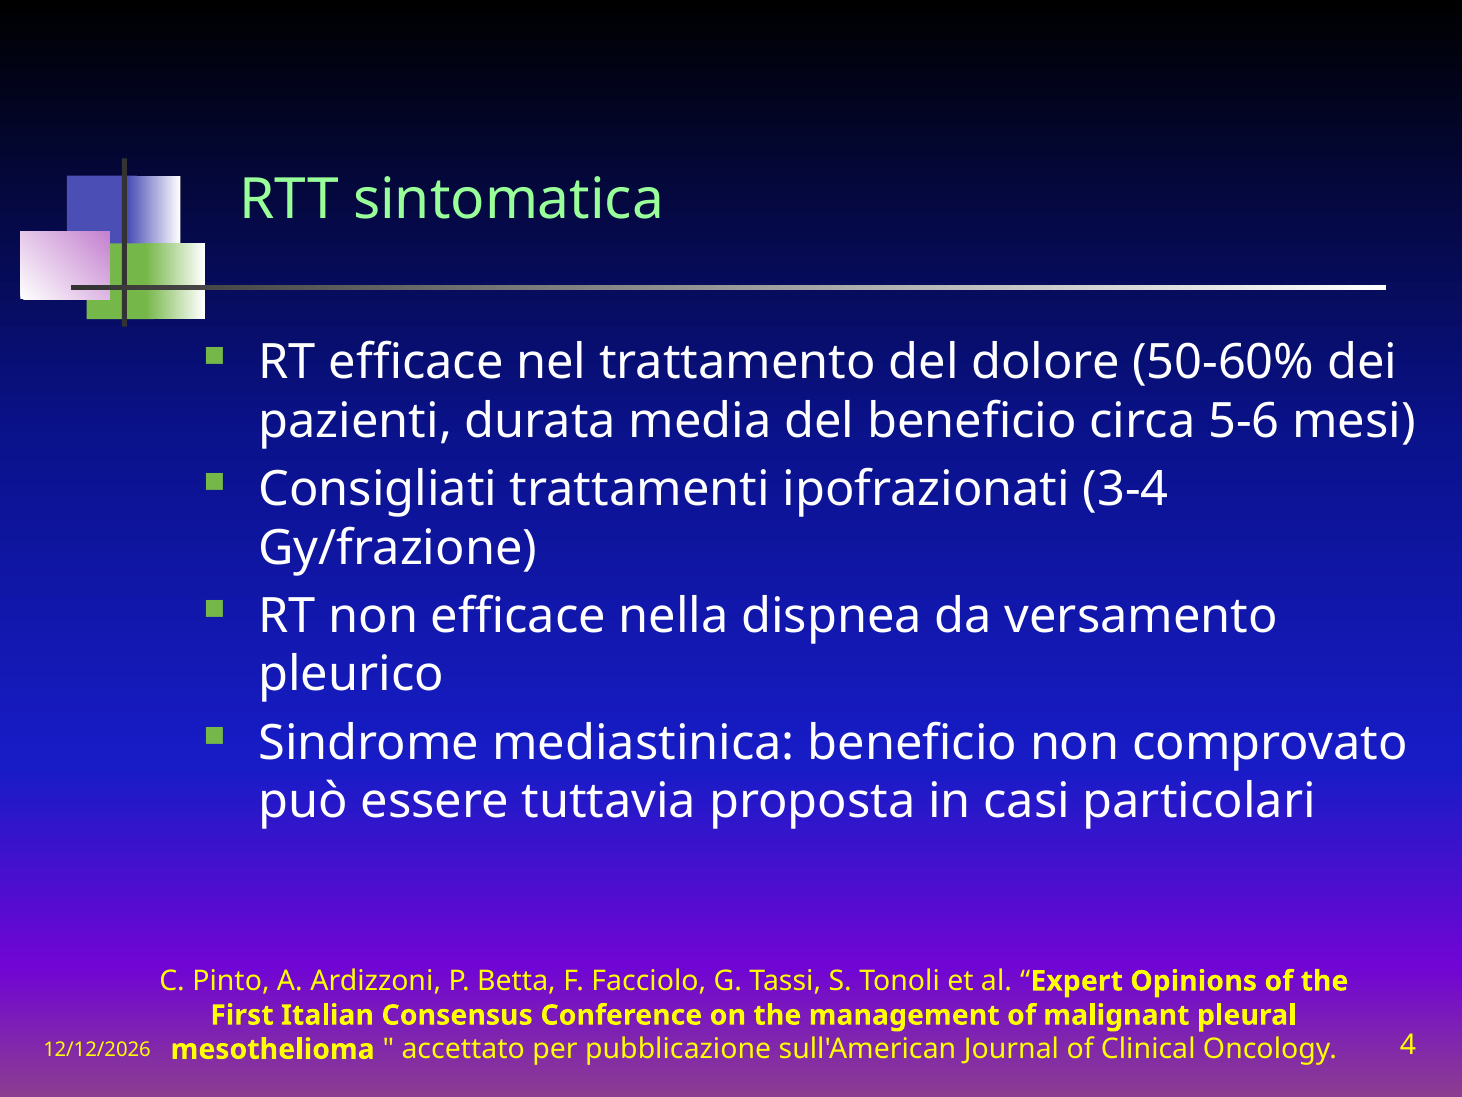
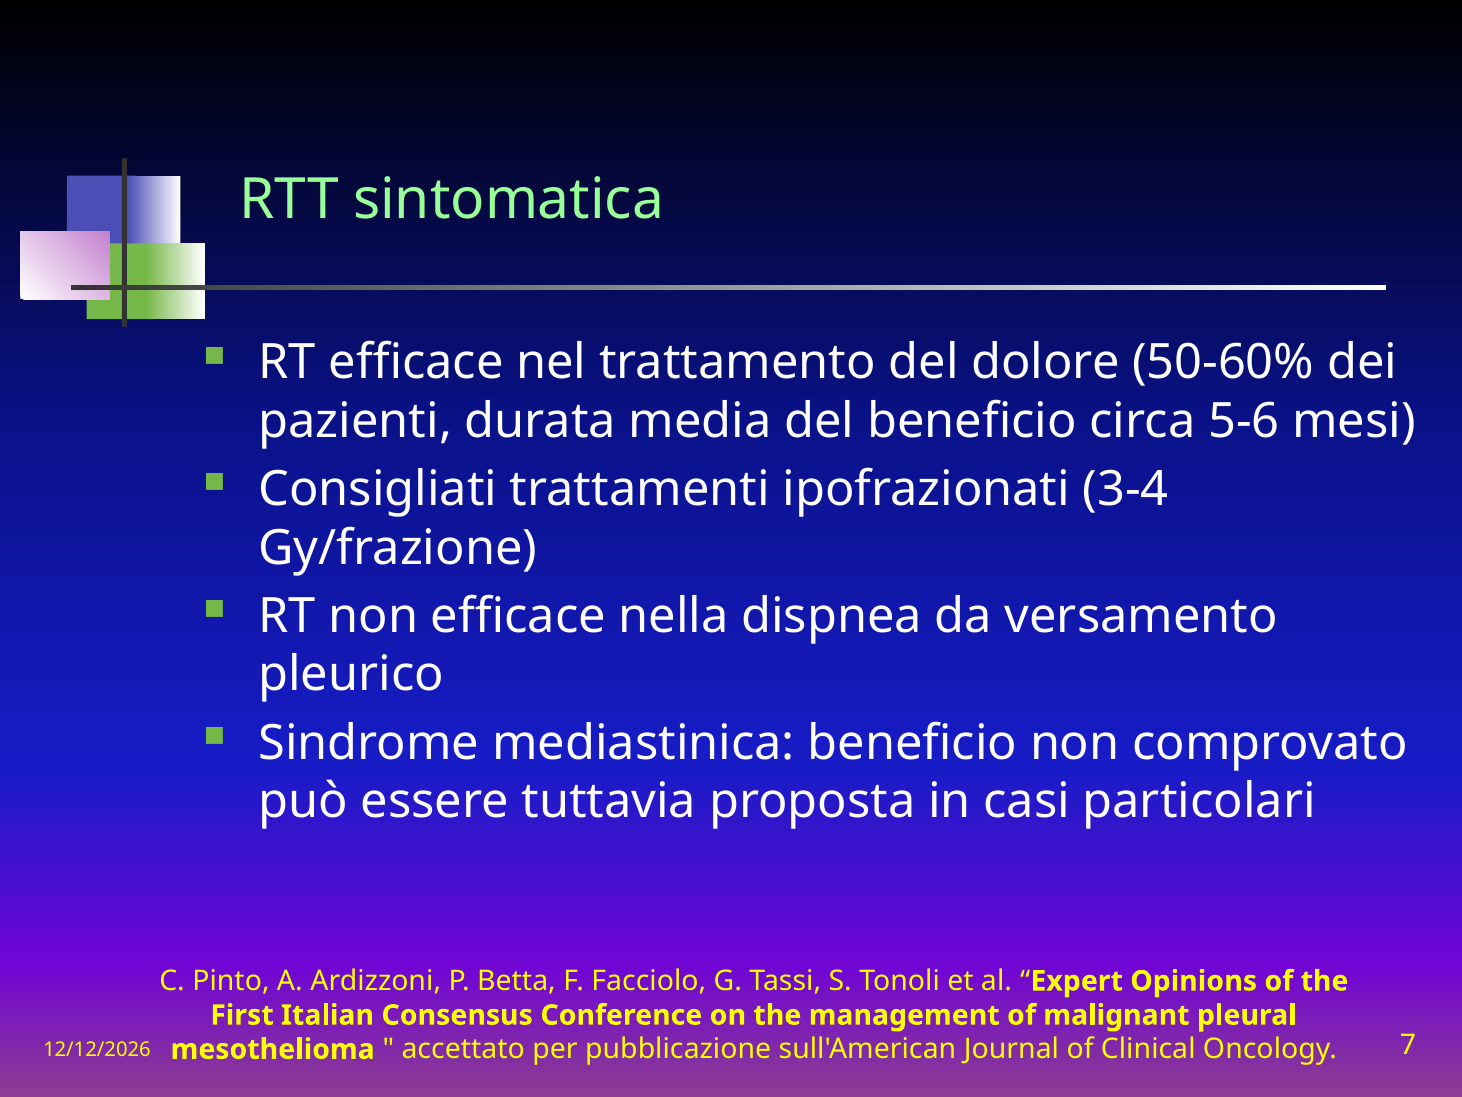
4: 4 -> 7
